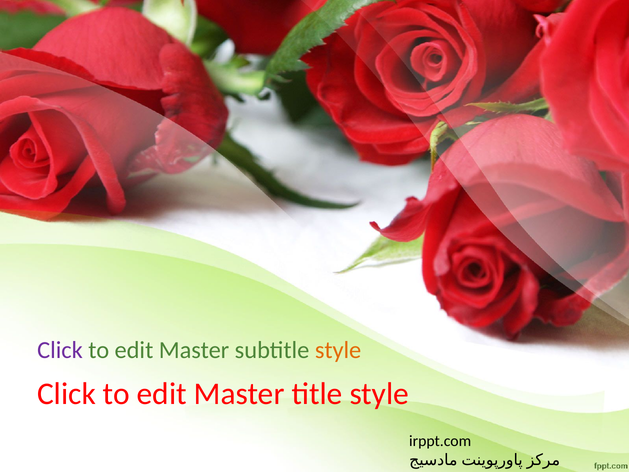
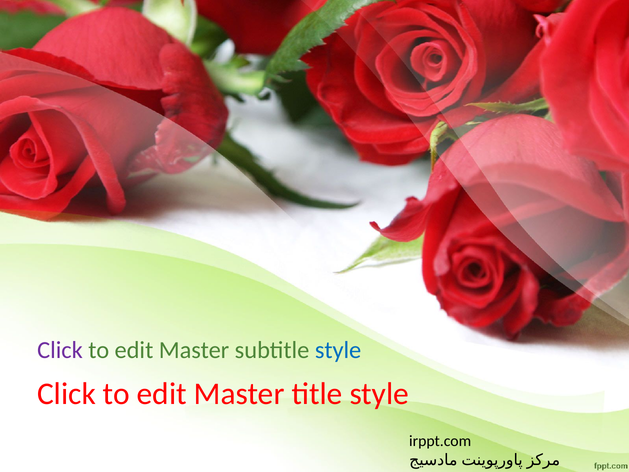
style at (338, 350) colour: orange -> blue
